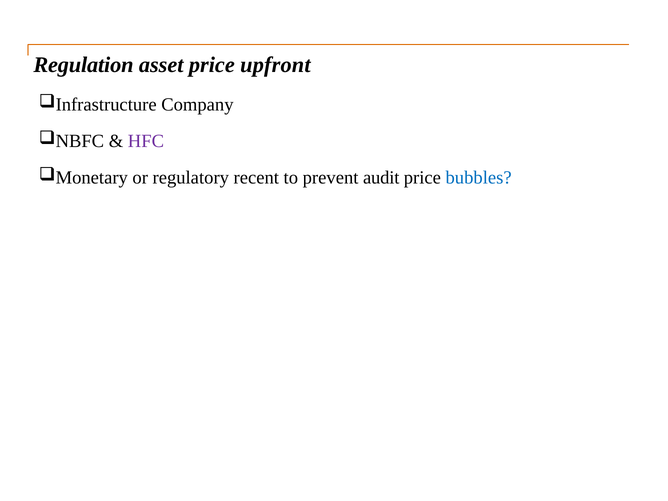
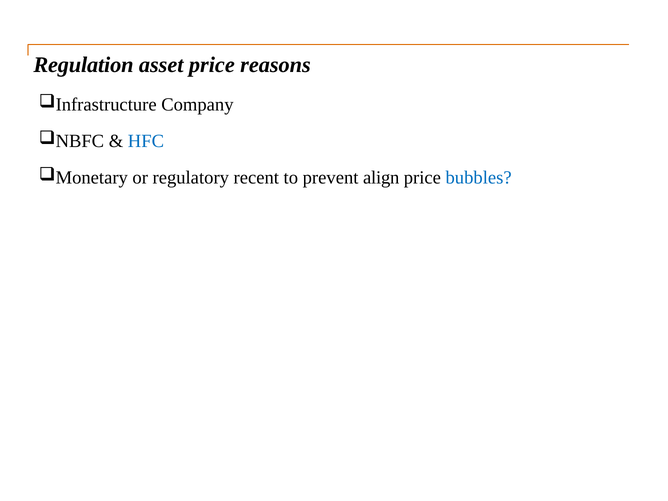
upfront: upfront -> reasons
HFC colour: purple -> blue
audit: audit -> align
